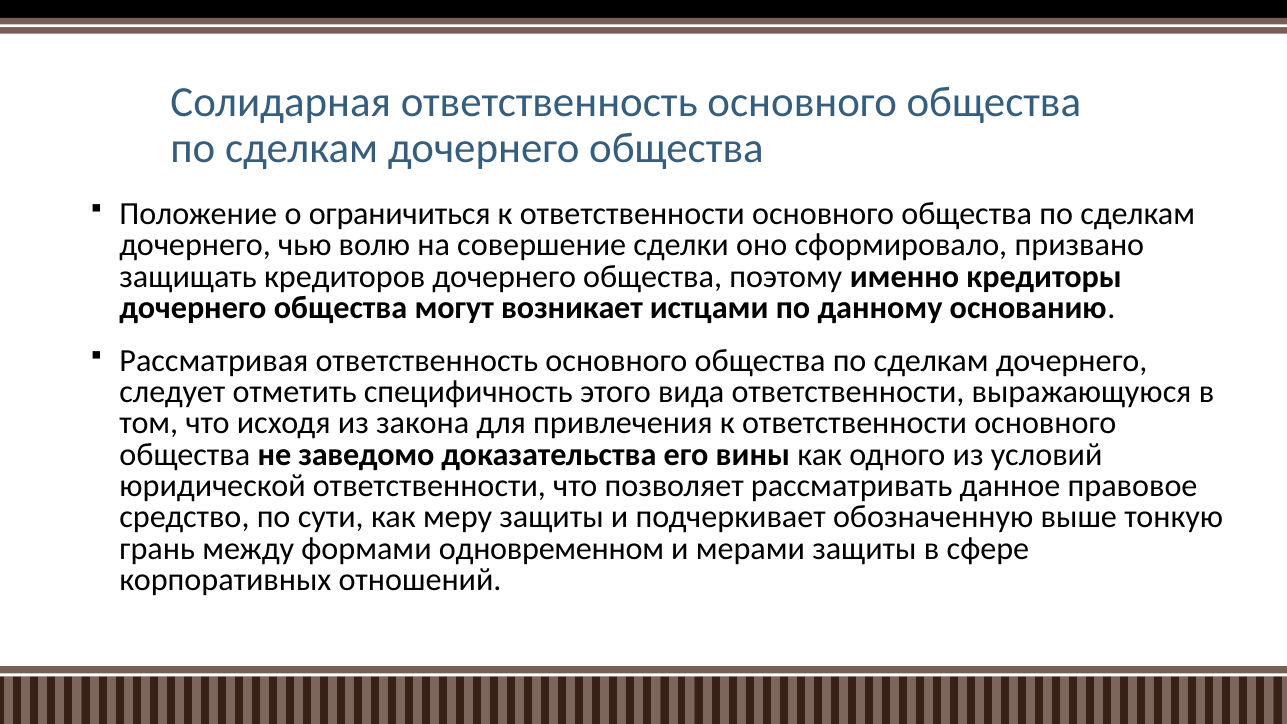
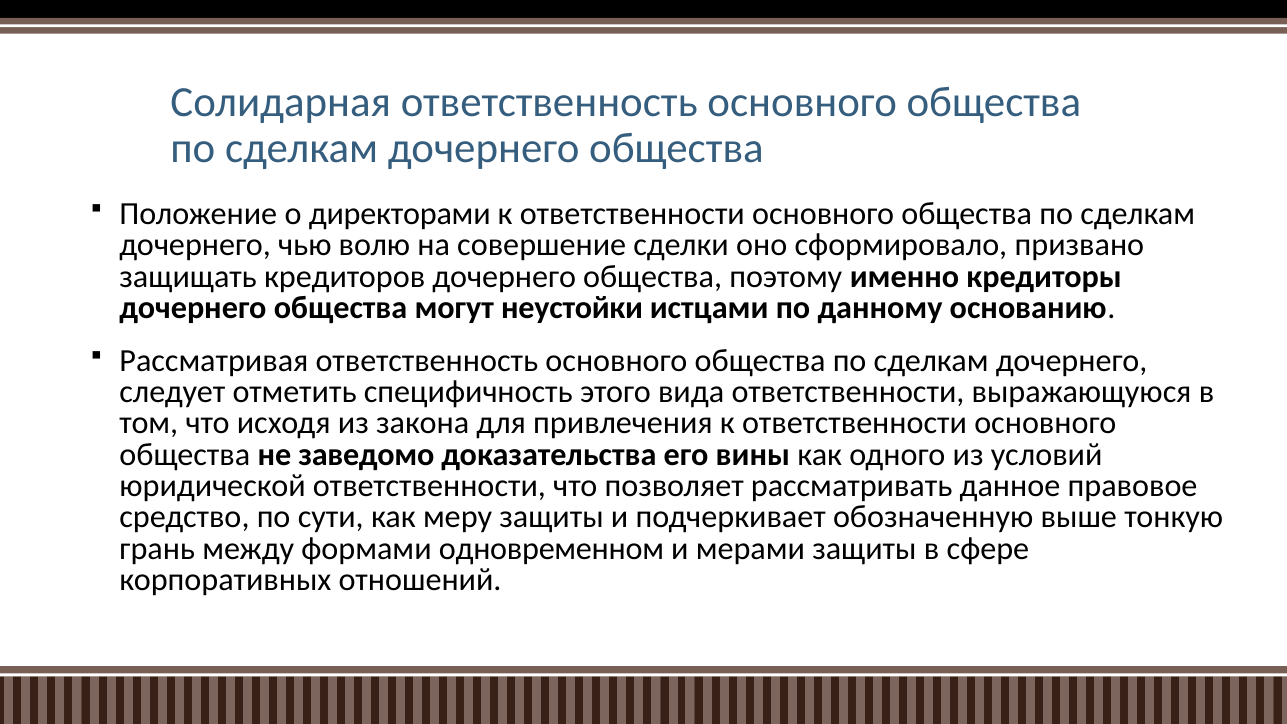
ограничиться: ограничиться -> директорами
возникает: возникает -> неустойки
